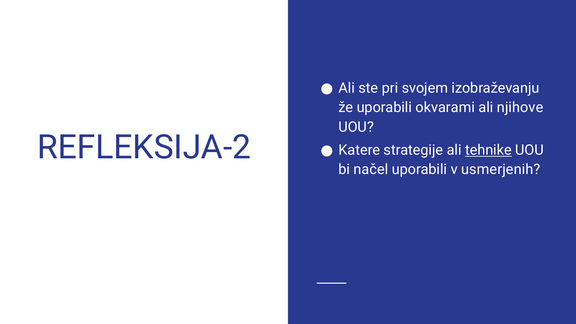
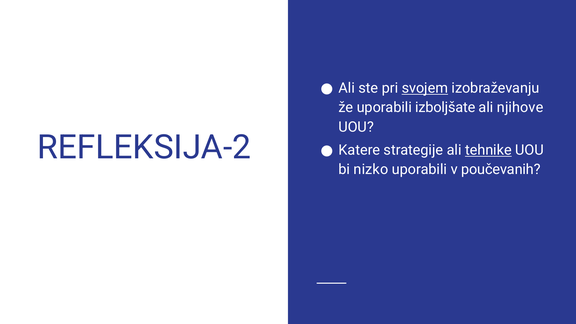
svojem underline: none -> present
okvarami: okvarami -> izboljšate
načel: načel -> nizko
usmerjenih: usmerjenih -> poučevanih
